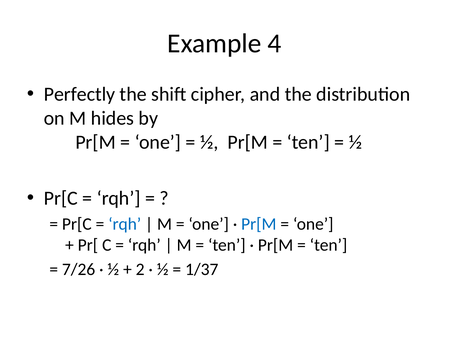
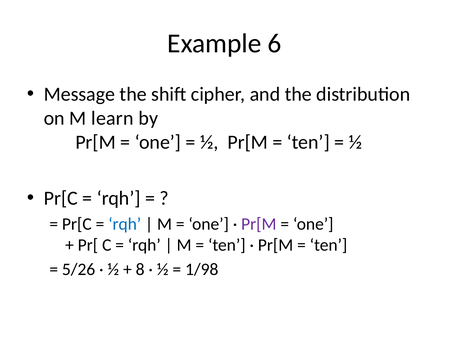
4: 4 -> 6
Perfectly: Perfectly -> Message
hides: hides -> learn
Pr[M at (259, 224) colour: blue -> purple
7/26: 7/26 -> 5/26
2: 2 -> 8
1/37: 1/37 -> 1/98
